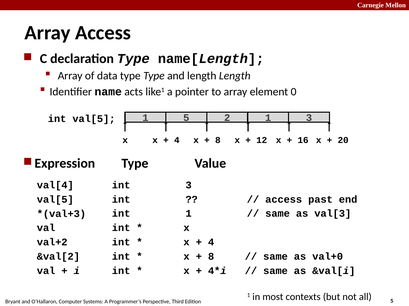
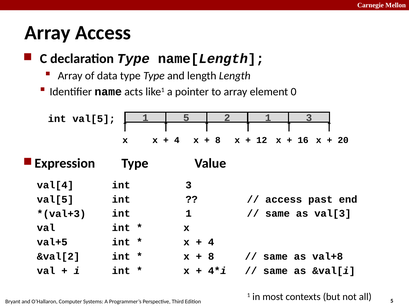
val+2: val+2 -> val+5
val+0: val+0 -> val+8
